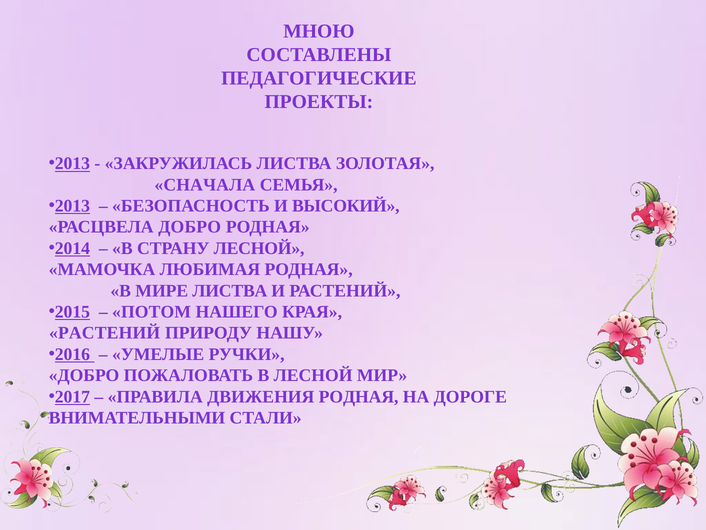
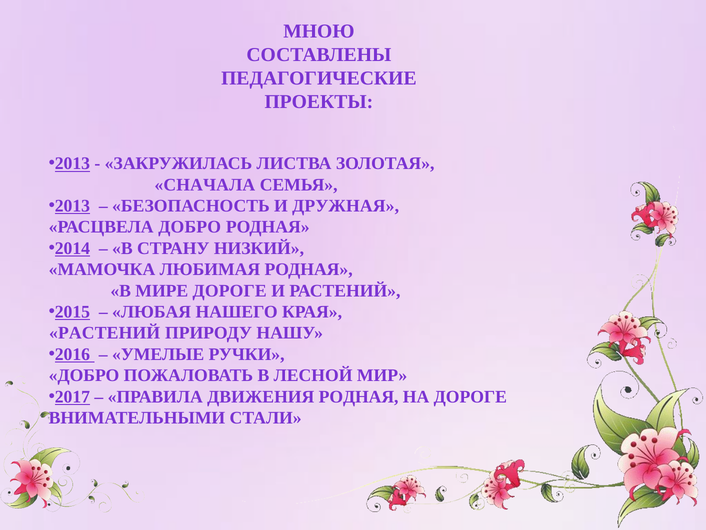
ВЫСОКИЙ: ВЫСОКИЙ -> ДРУЖНАЯ
СТРАНУ ЛЕСНОЙ: ЛЕСНОЙ -> НИЗКИЙ
МИРЕ ЛИСТВА: ЛИСТВА -> ДОРОГЕ
ПОТОМ: ПОТОМ -> ЛЮБАЯ
